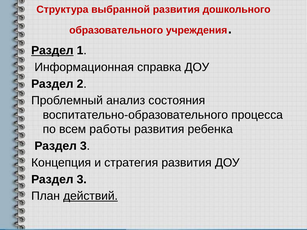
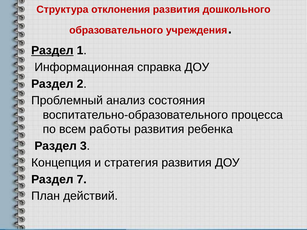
выбранной: выбранной -> отклонения
3 at (82, 180): 3 -> 7
действий underline: present -> none
